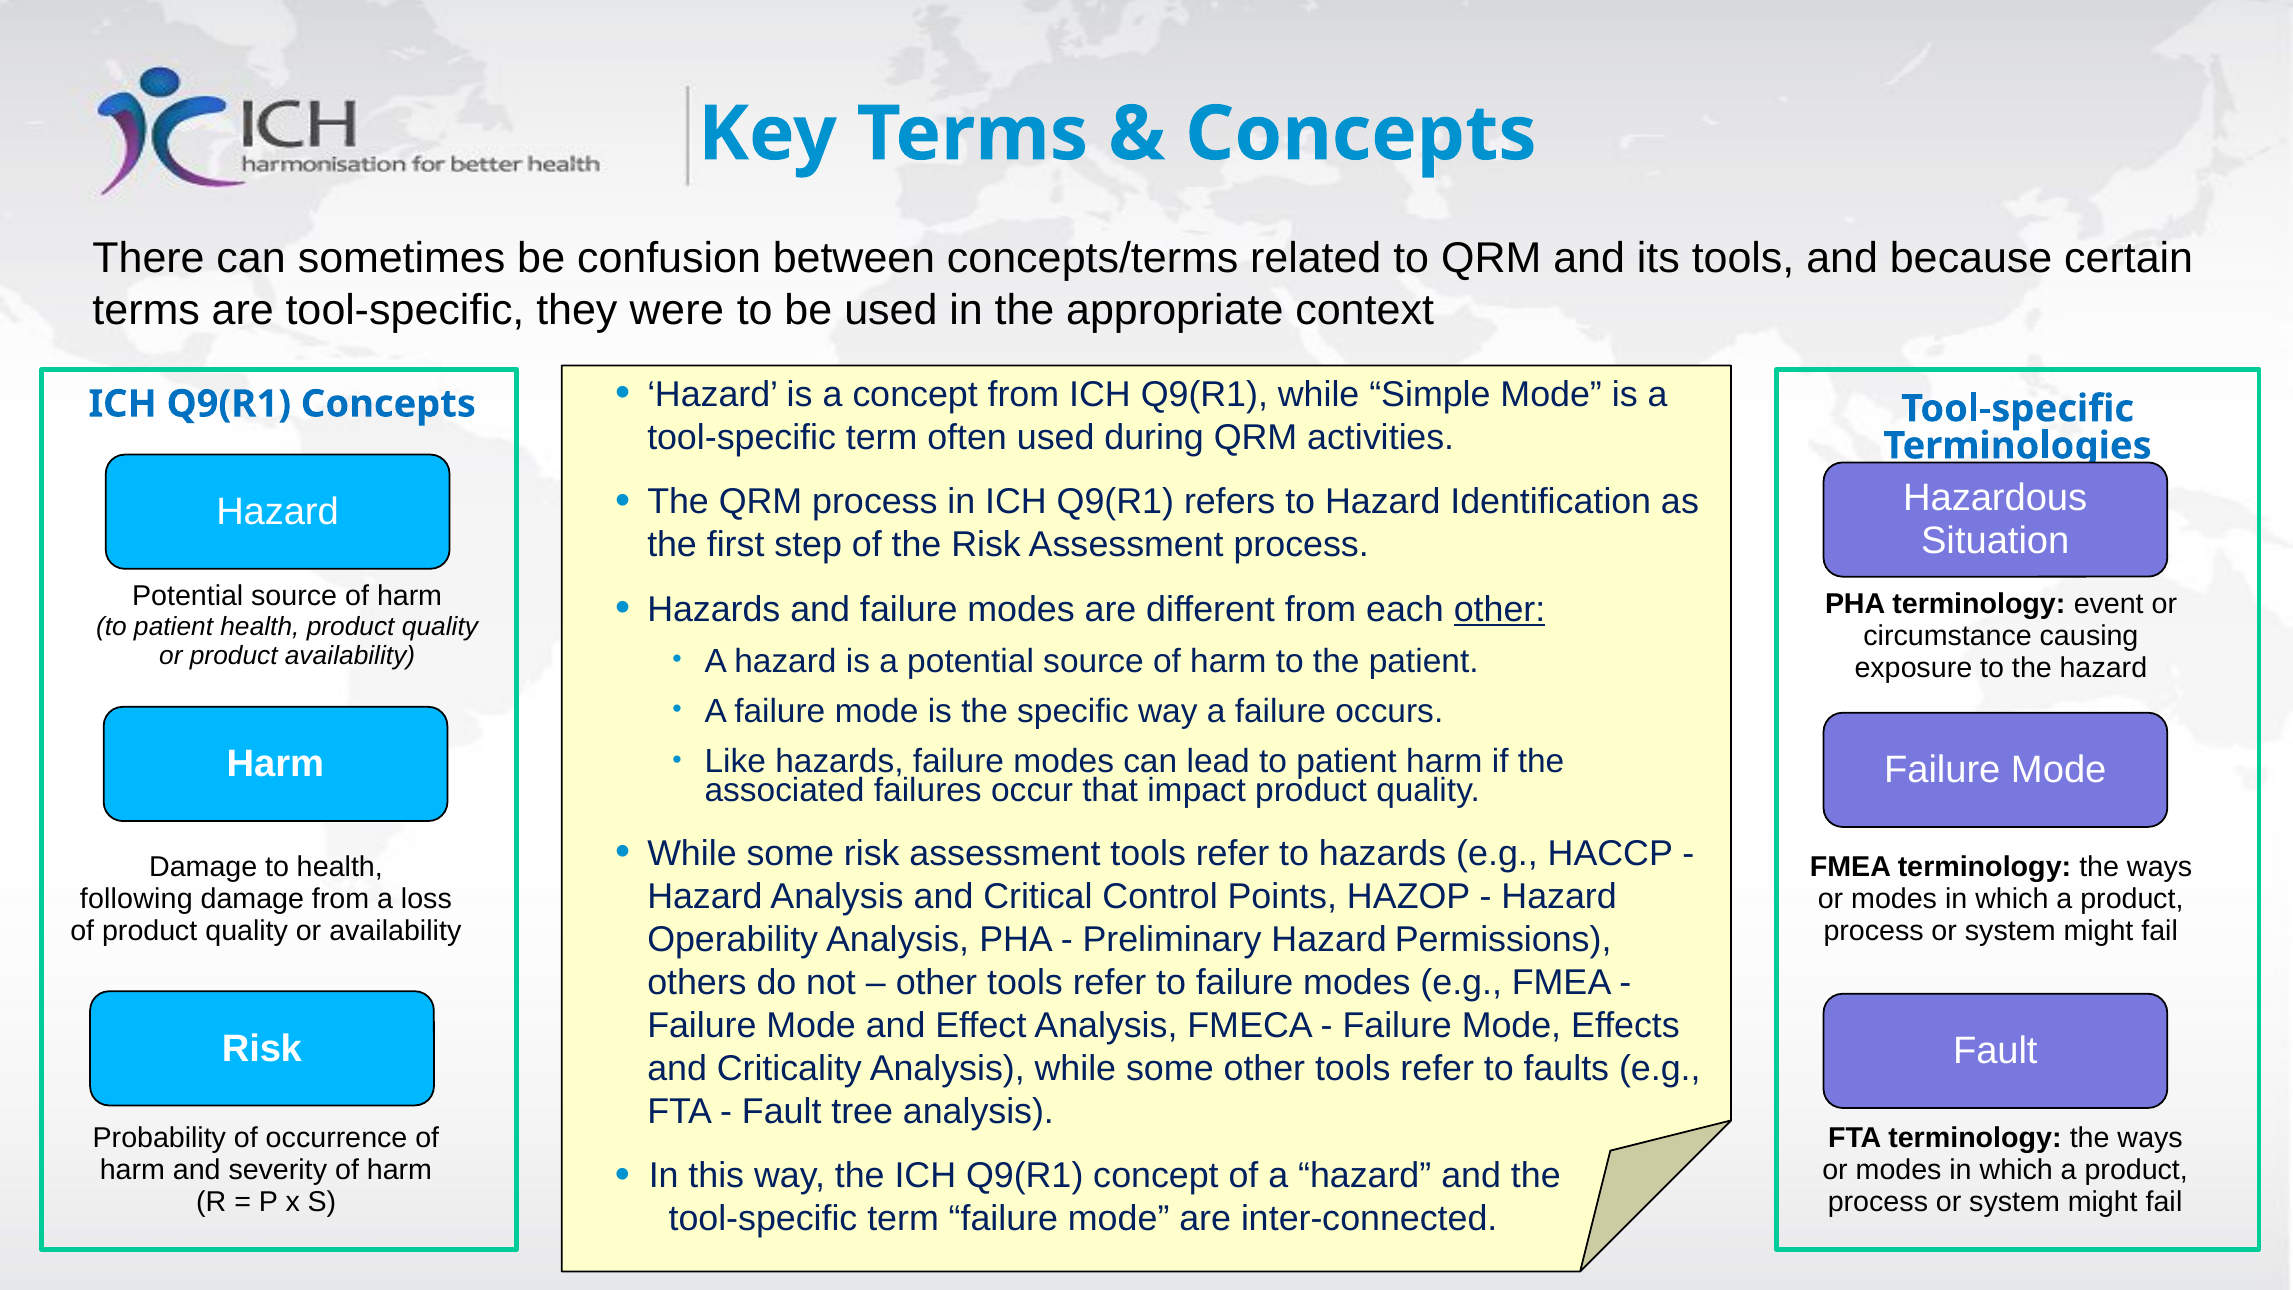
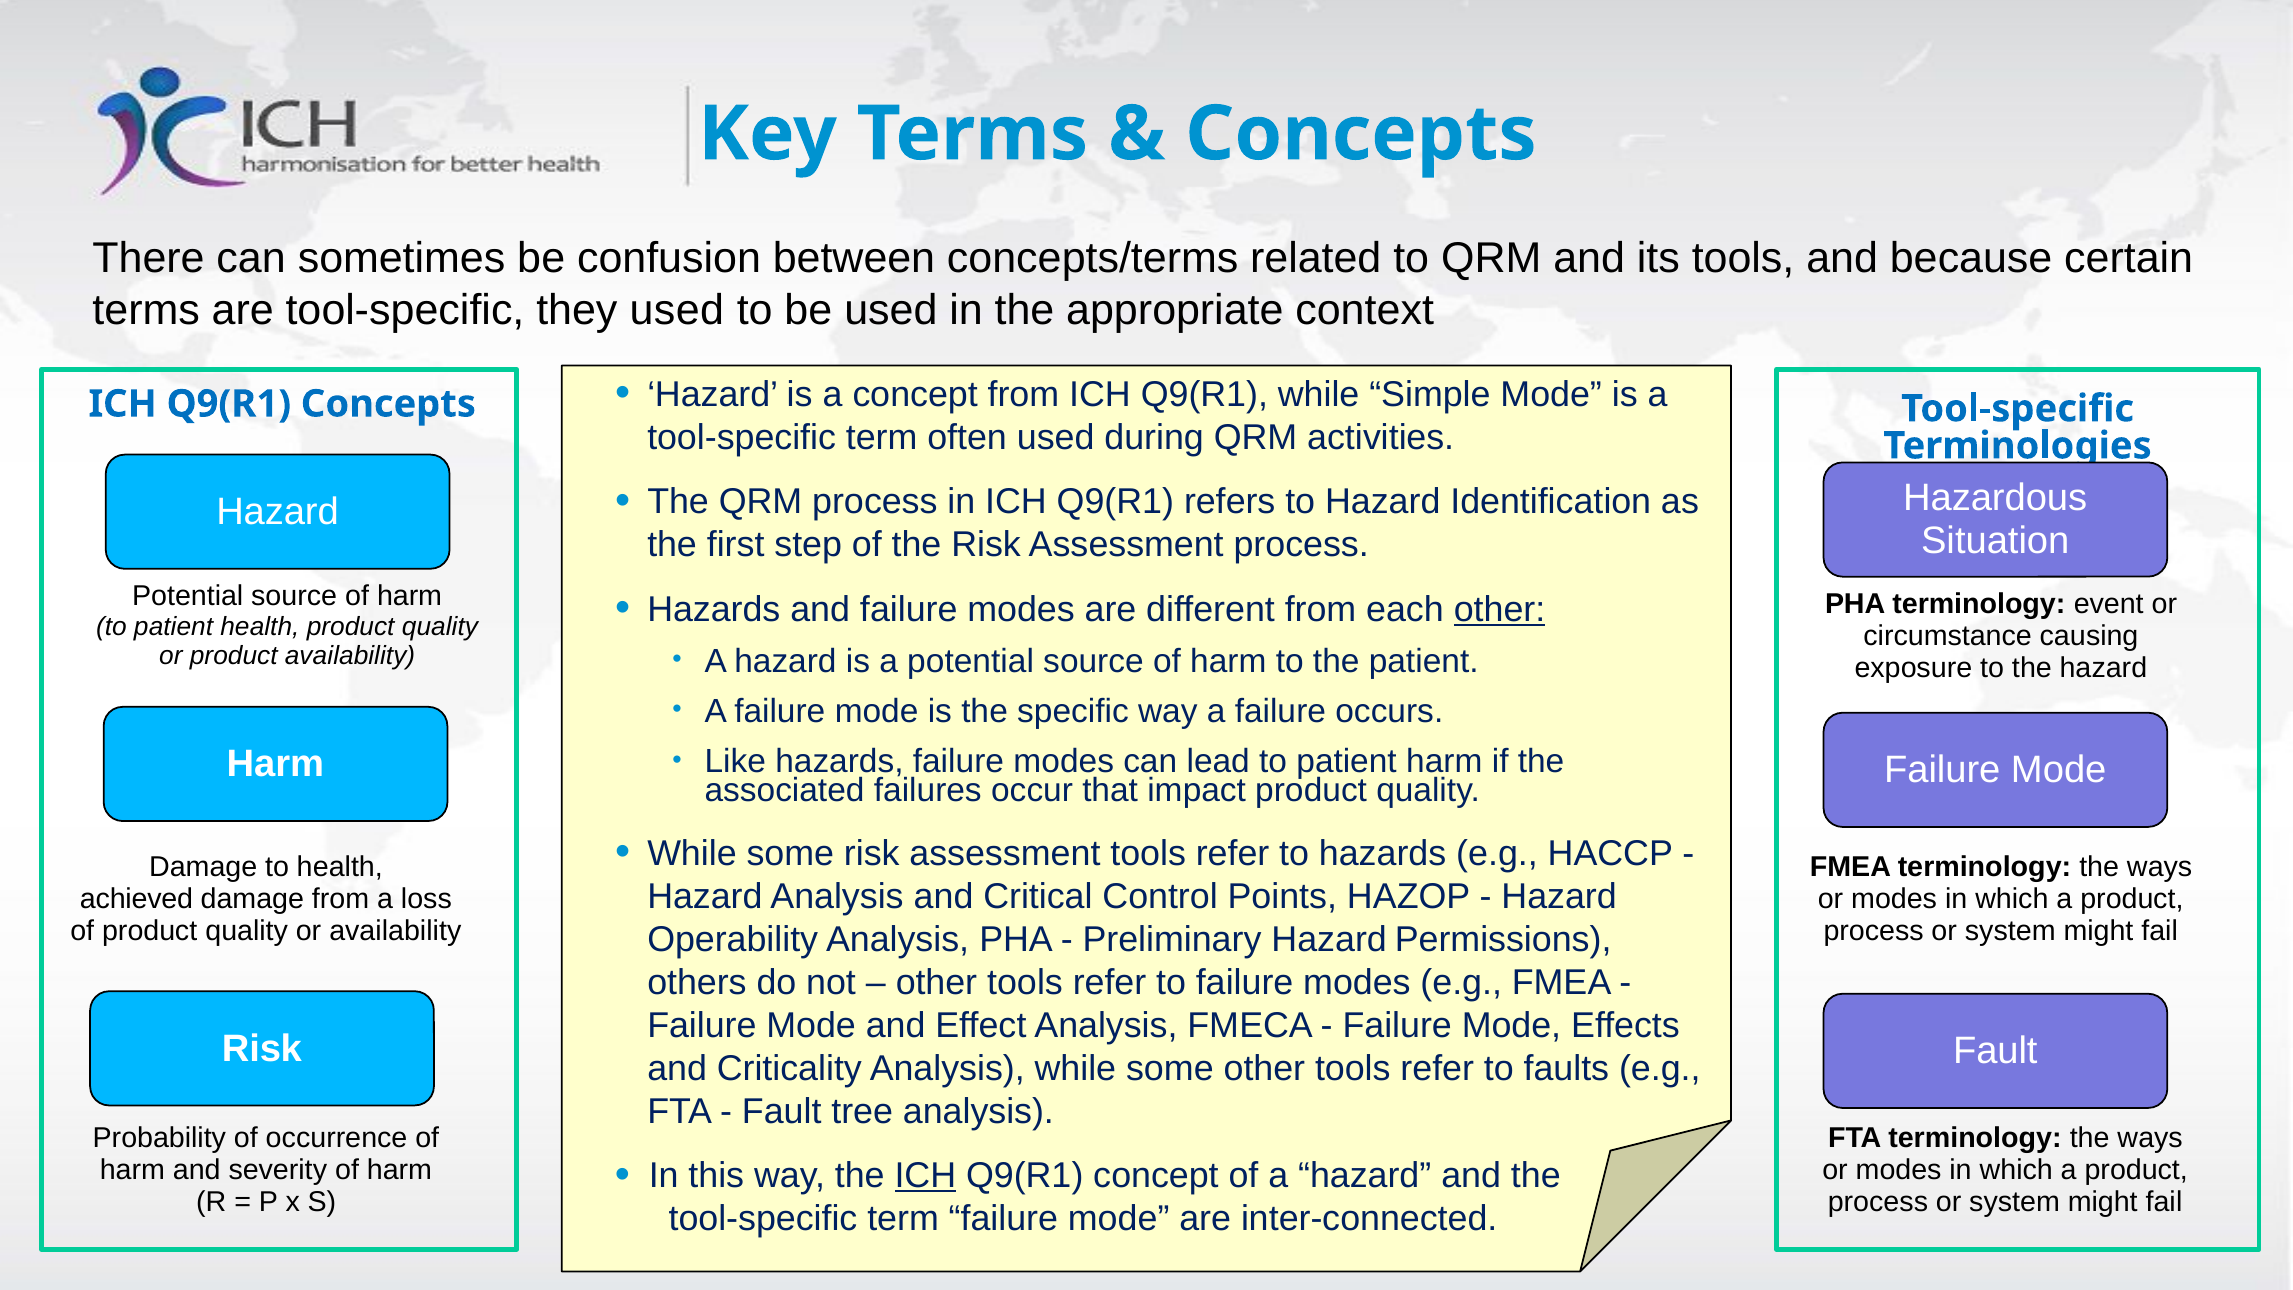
they were: were -> used
following: following -> achieved
ICH at (925, 1176) underline: none -> present
